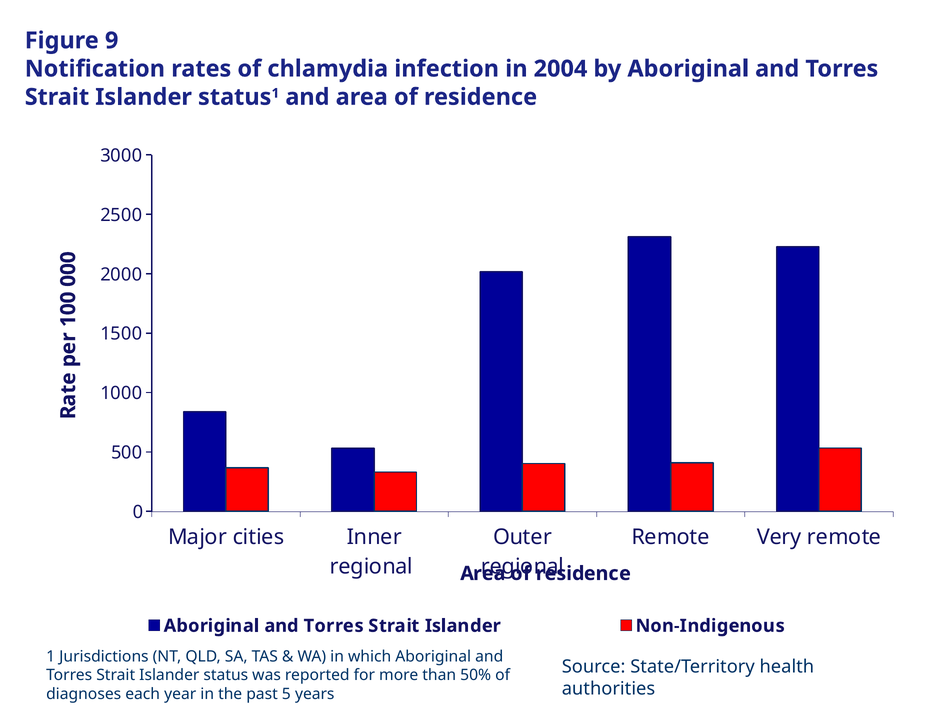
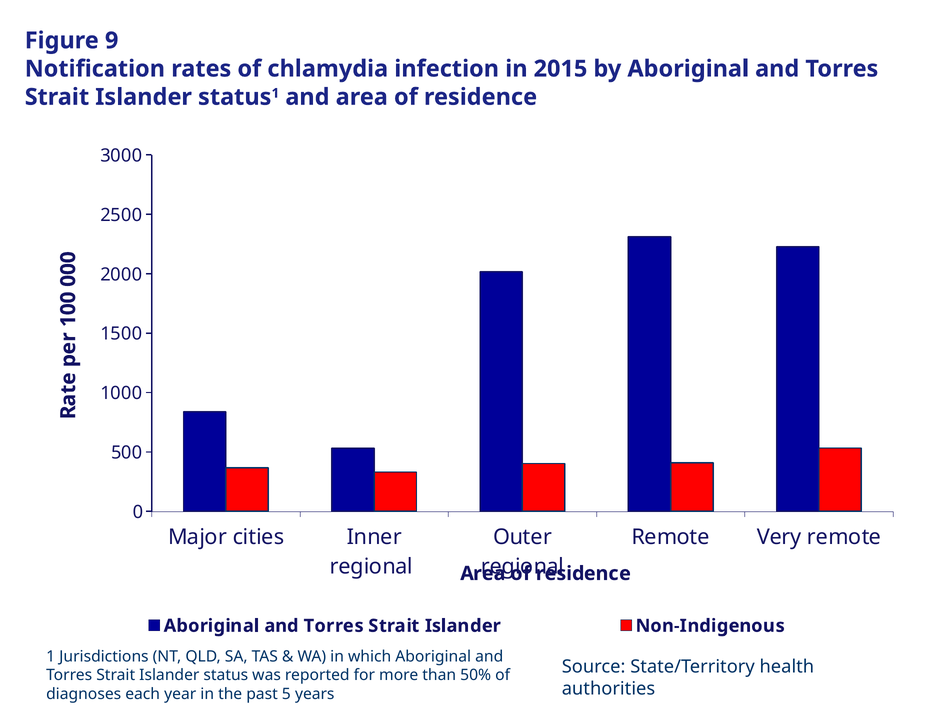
2004: 2004 -> 2015
